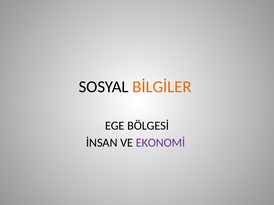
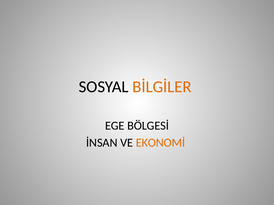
EKONOMİ colour: purple -> orange
